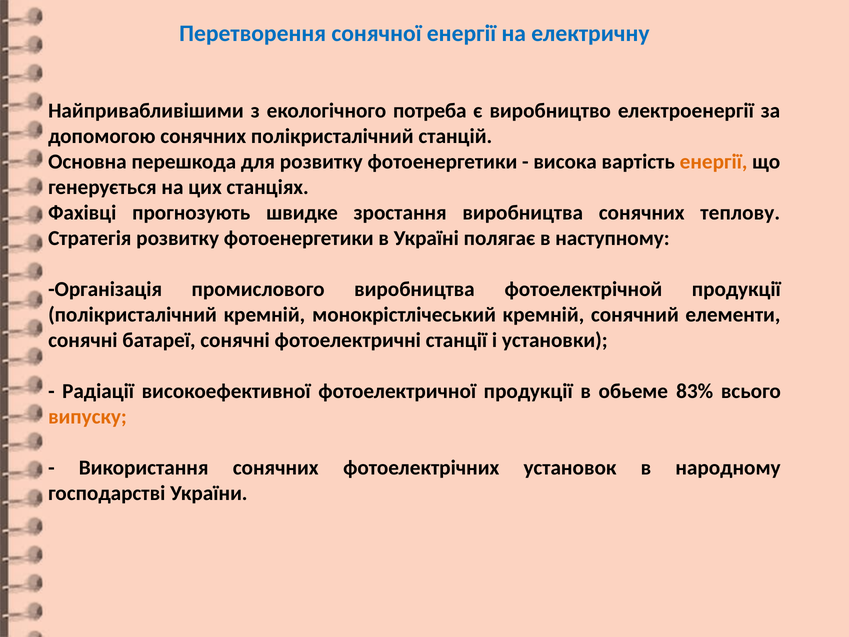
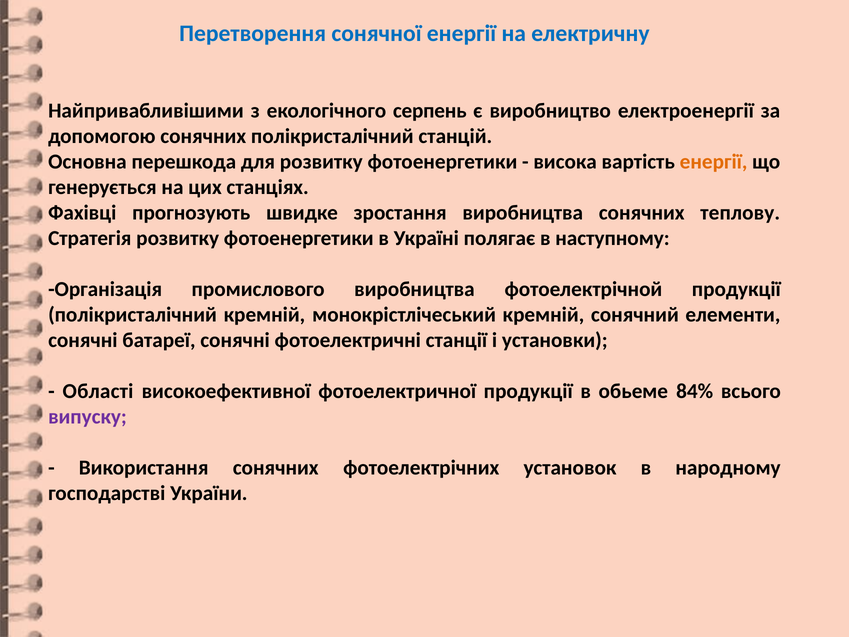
потреба: потреба -> серпень
Радіації: Радіації -> Області
83%: 83% -> 84%
випуску colour: orange -> purple
